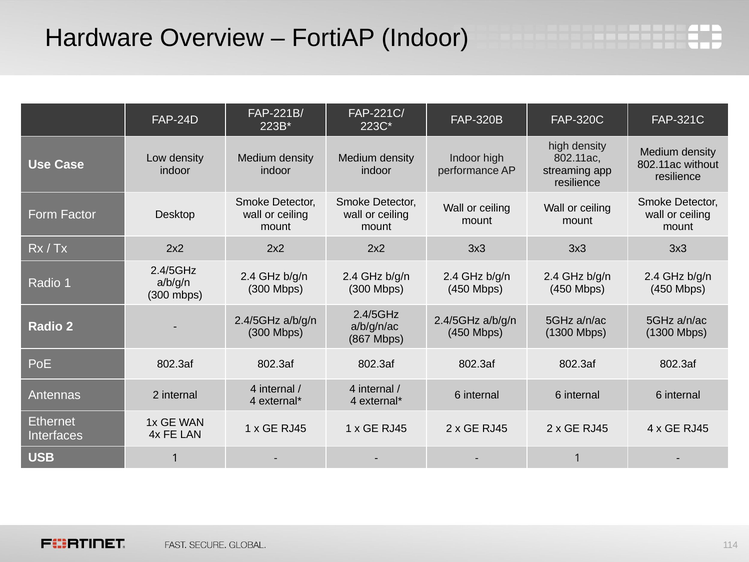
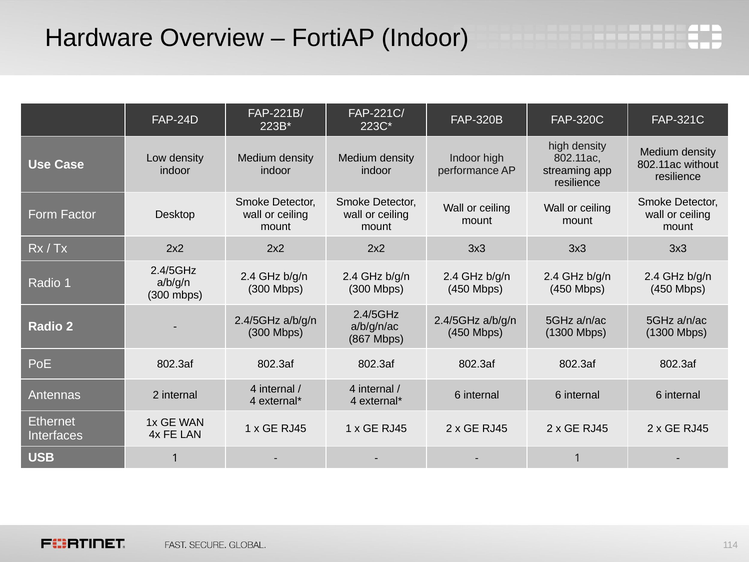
4 at (650, 428): 4 -> 2
